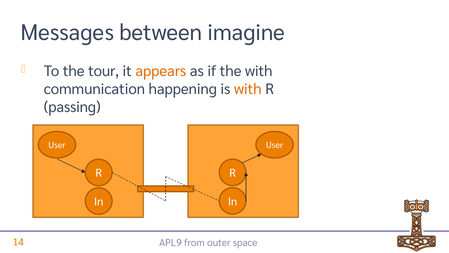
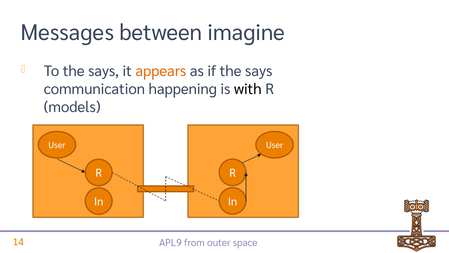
To the tour: tour -> says
if the with: with -> says
with at (248, 89) colour: orange -> black
passing: passing -> models
